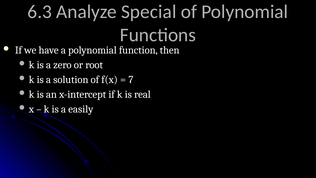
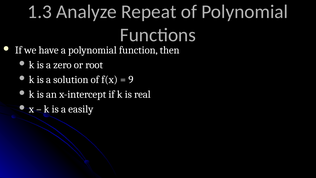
6.3: 6.3 -> 1.3
Special: Special -> Repeat
7: 7 -> 9
